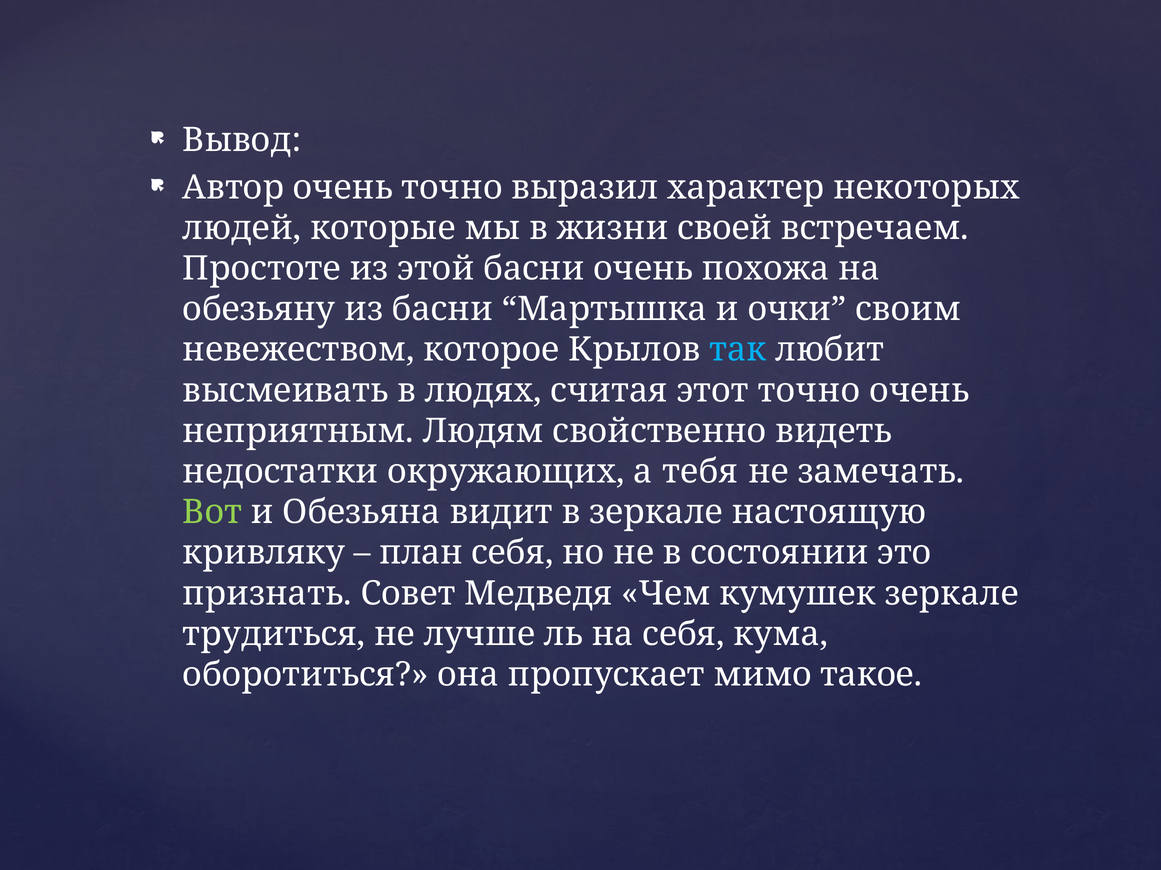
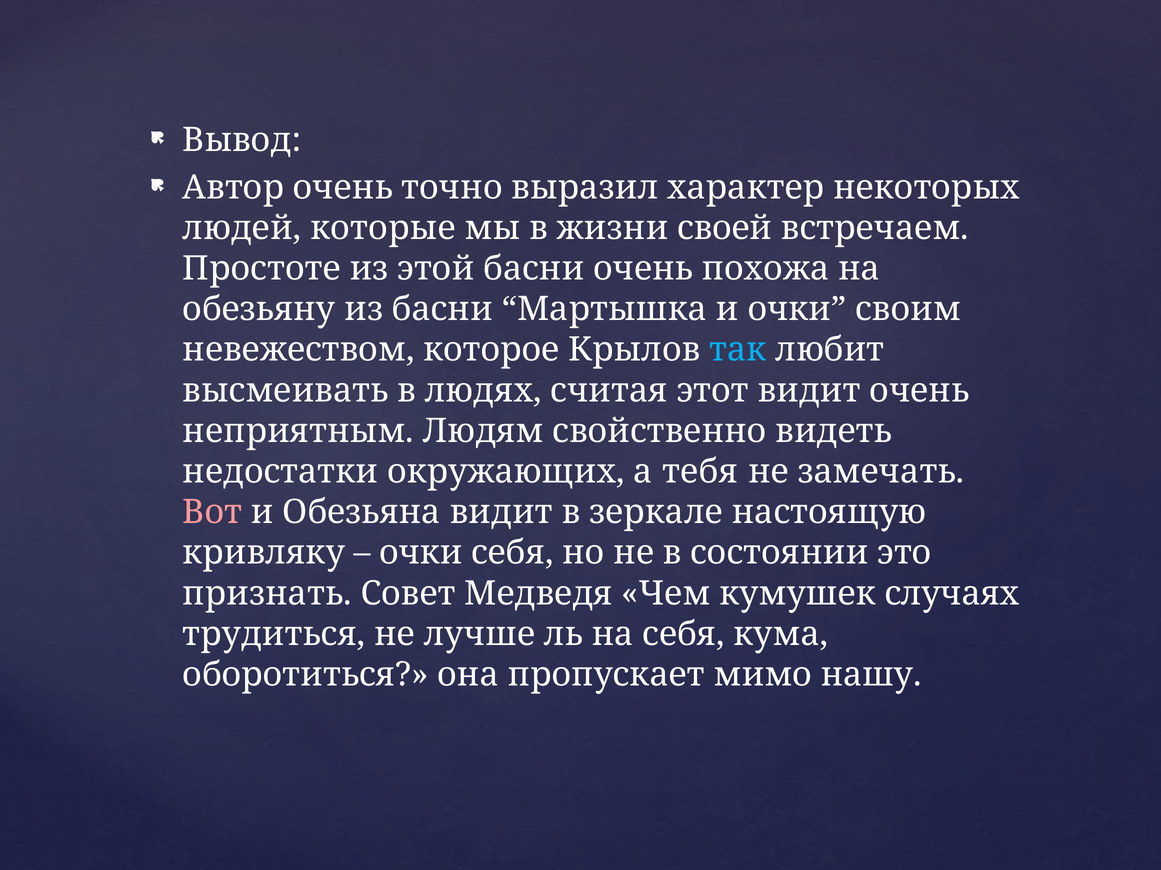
этот точно: точно -> видит
Вот colour: light green -> pink
план at (421, 553): план -> очки
кумушек зеркале: зеркале -> случаях
такое: такое -> нашу
